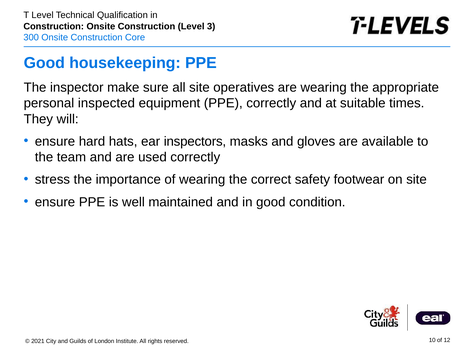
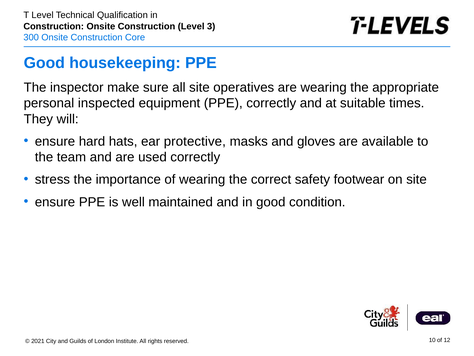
inspectors: inspectors -> protective
